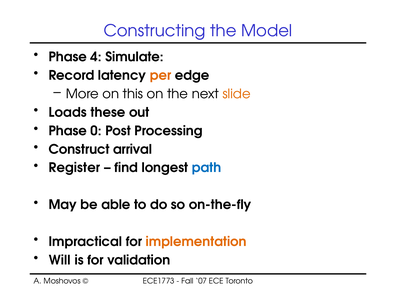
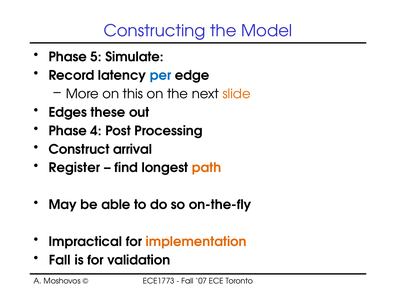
4: 4 -> 5
per colour: orange -> blue
Loads: Loads -> Edges
0: 0 -> 4
path colour: blue -> orange
Will at (60, 260): Will -> Fall
